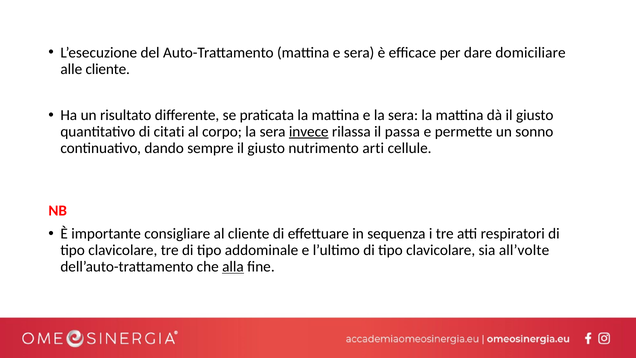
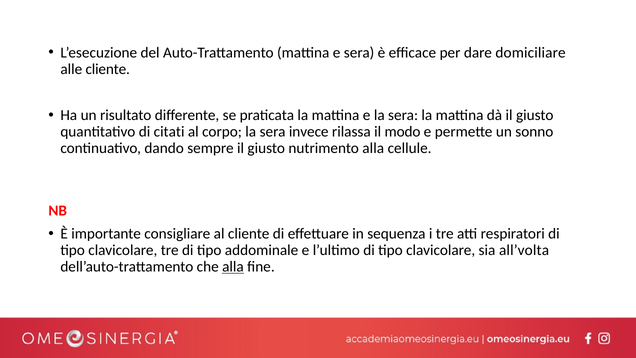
invece underline: present -> none
passa: passa -> modo
nutrimento arti: arti -> alla
all’volte: all’volte -> all’volta
